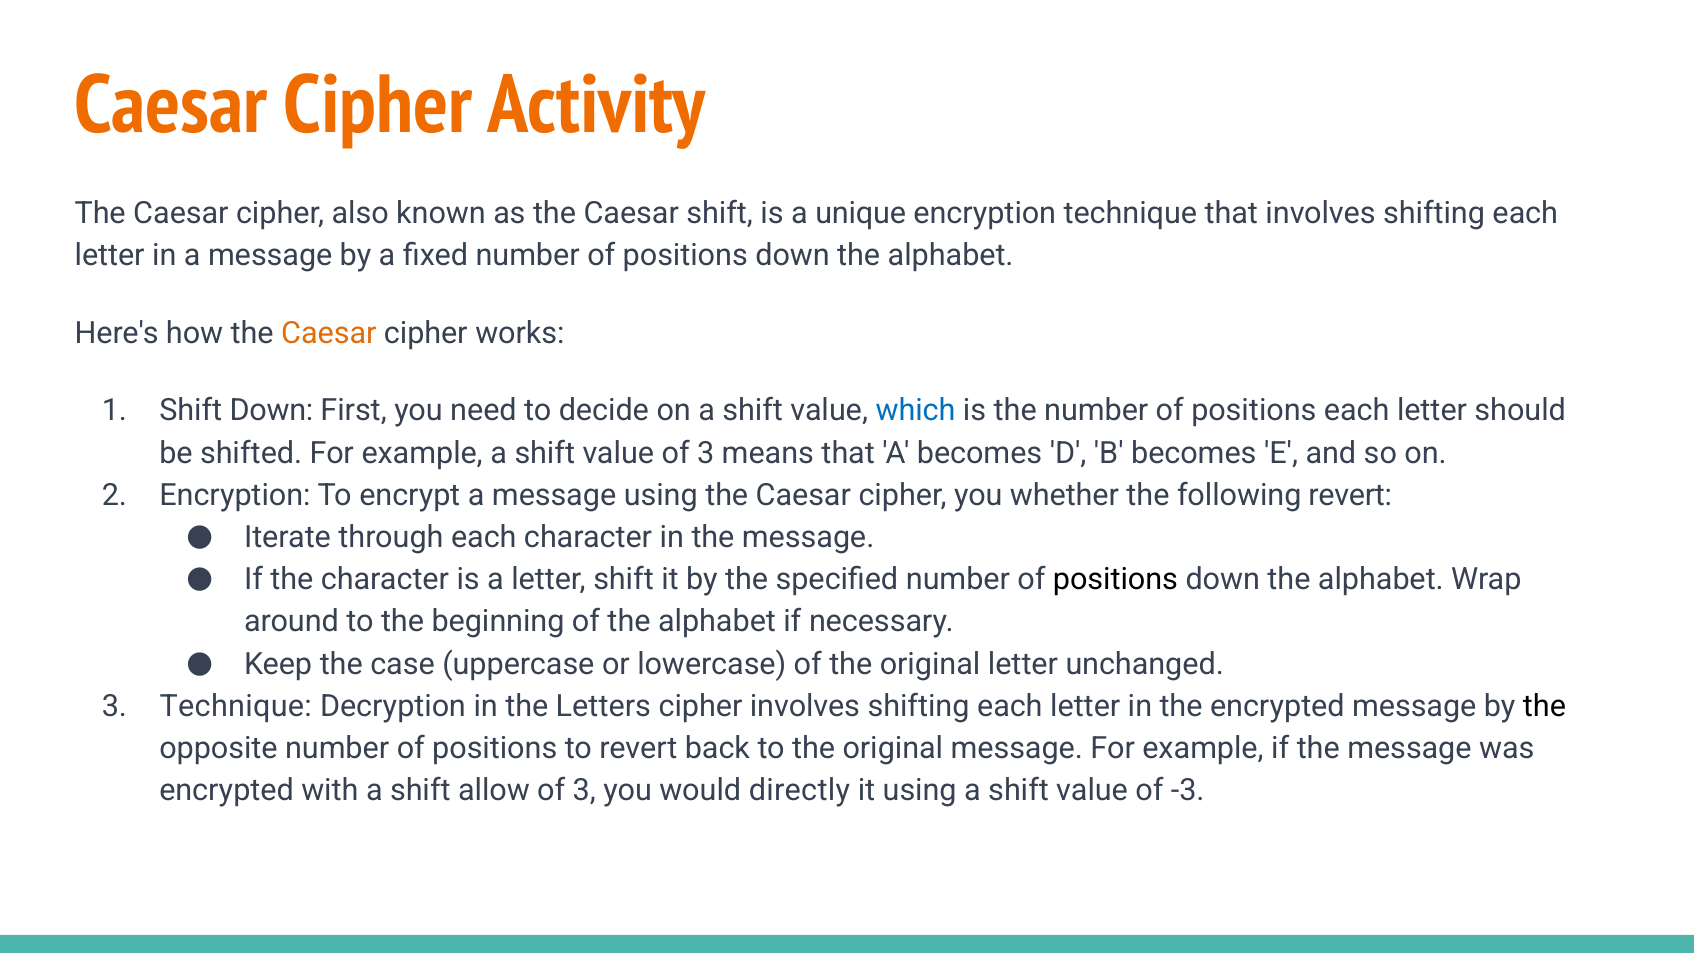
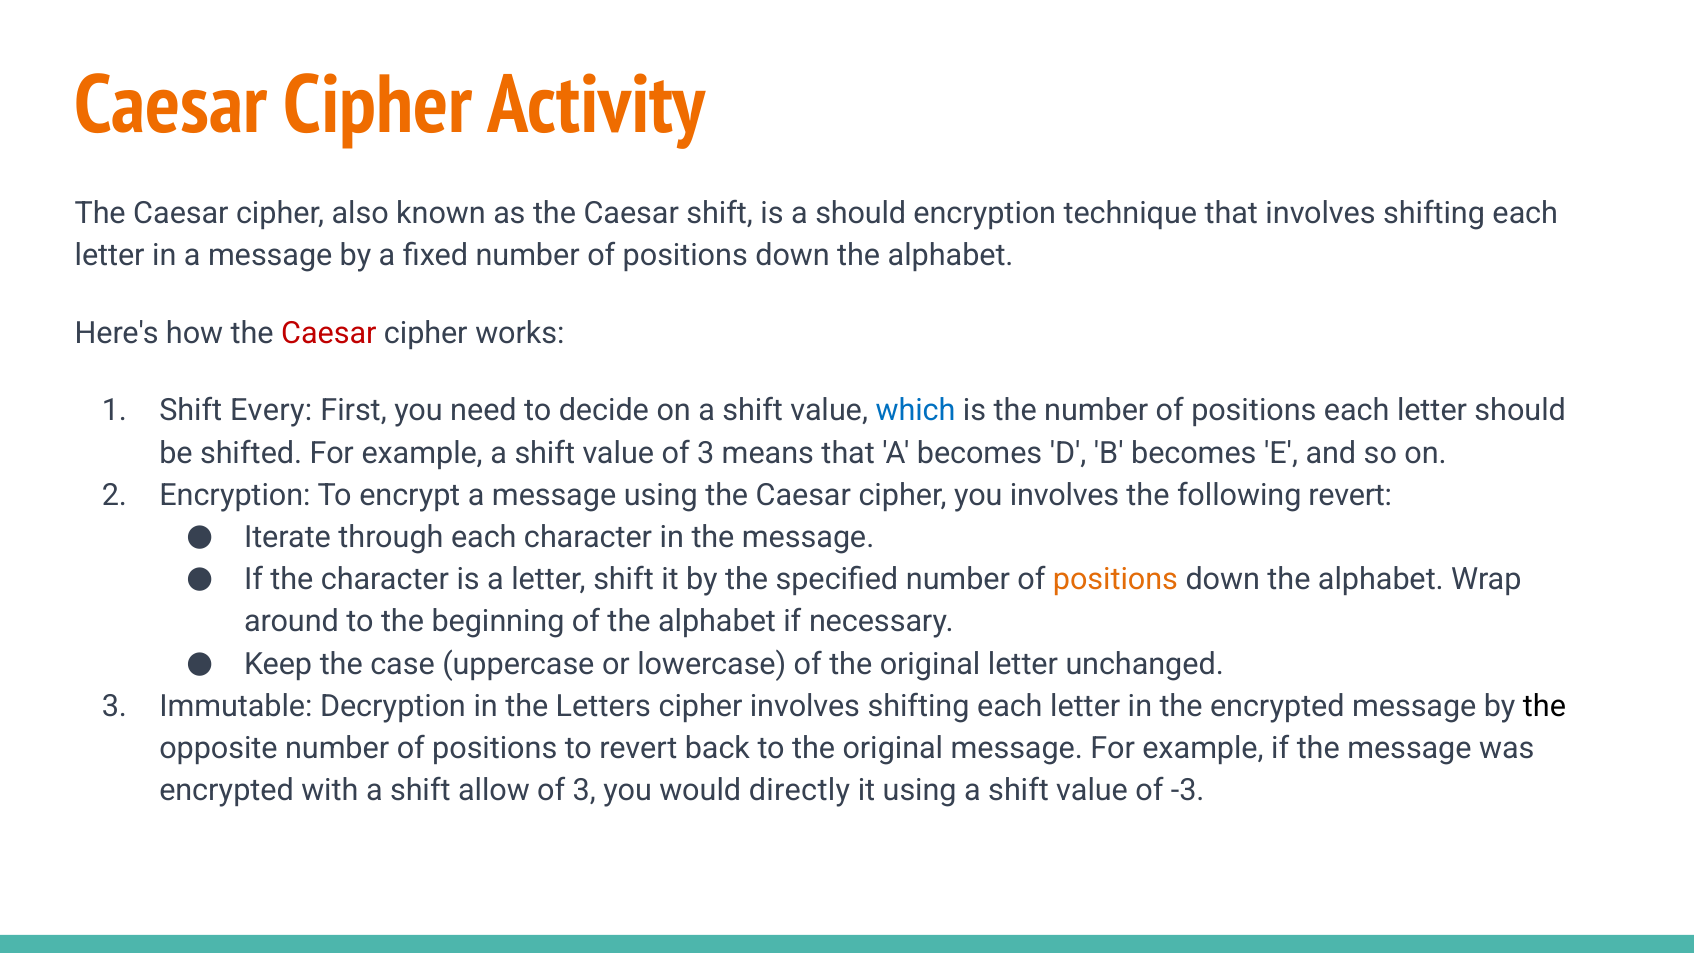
a unique: unique -> should
Caesar at (329, 333) colour: orange -> red
Shift Down: Down -> Every
you whether: whether -> involves
positions at (1115, 580) colour: black -> orange
3 Technique: Technique -> Immutable
